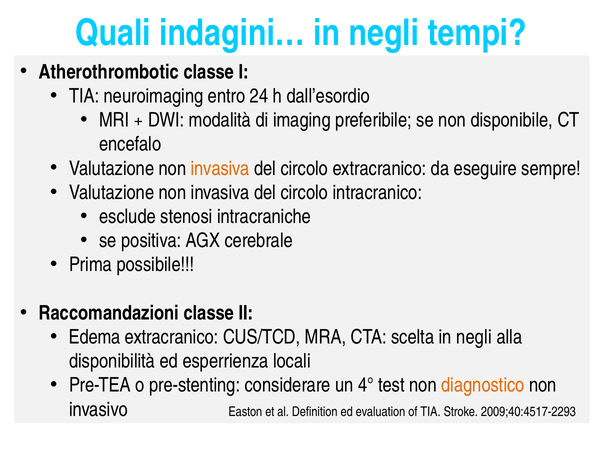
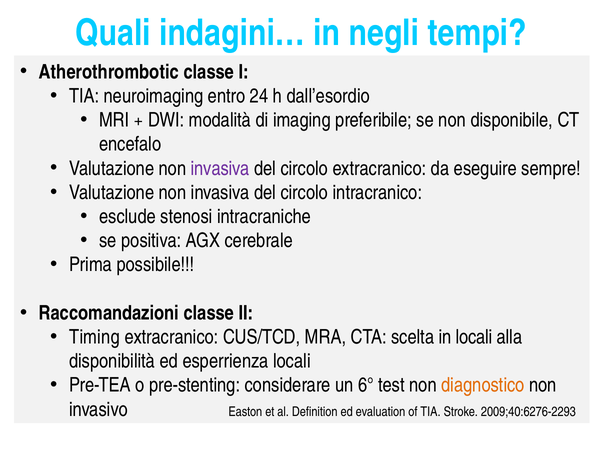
invasiva at (220, 168) colour: orange -> purple
Edema: Edema -> Timing
scelta in negli: negli -> locali
4°: 4° -> 6°
2009;40:4517-2293: 2009;40:4517-2293 -> 2009;40:6276-2293
